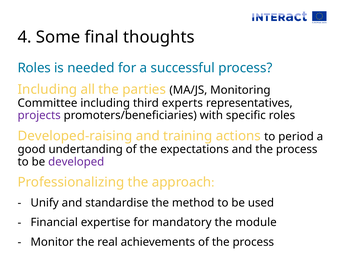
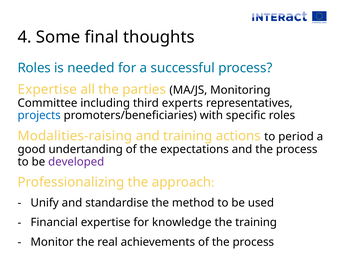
Including at (47, 90): Including -> Expertise
projects colour: purple -> blue
Developed-raising: Developed-raising -> Modalities-raising
mandatory: mandatory -> knowledge
the module: module -> training
